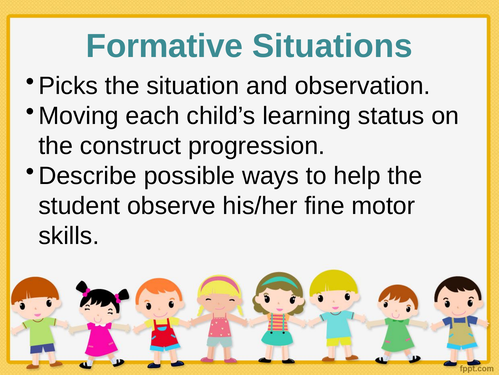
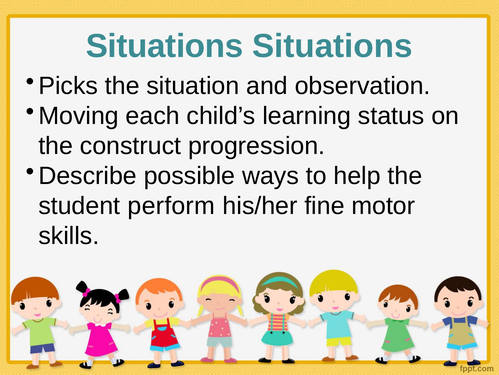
Formative at (164, 46): Formative -> Situations
observe: observe -> perform
